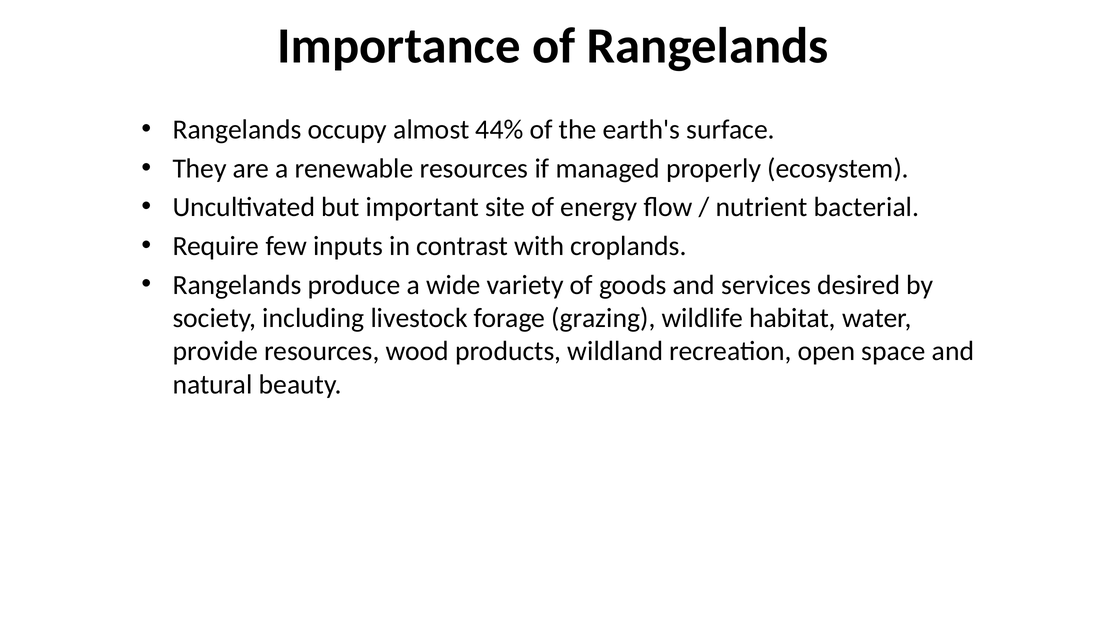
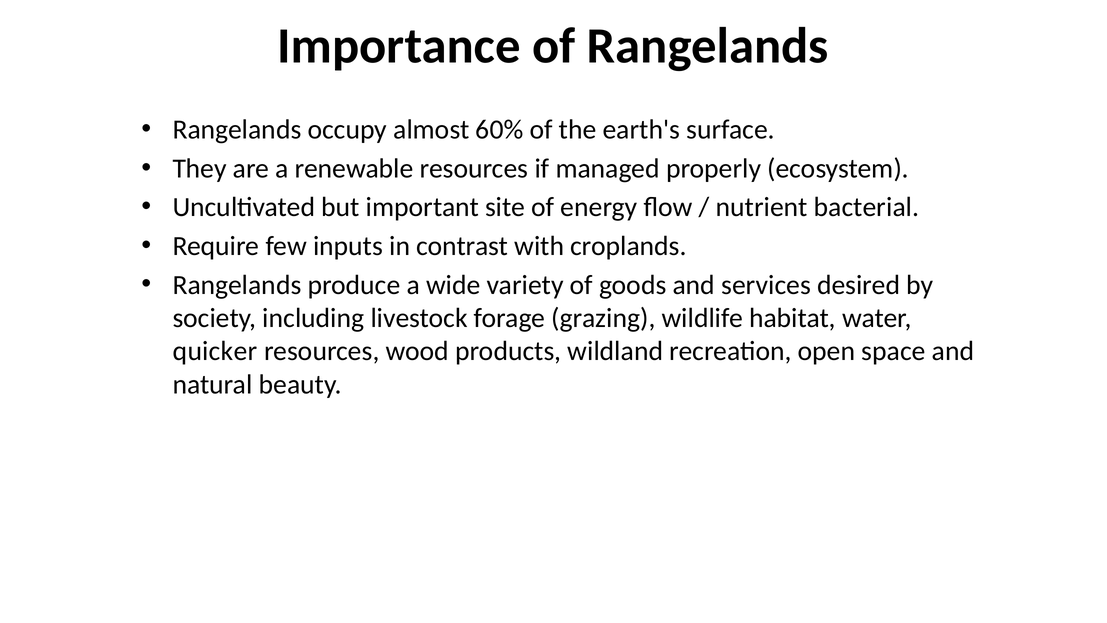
44%: 44% -> 60%
provide: provide -> quicker
